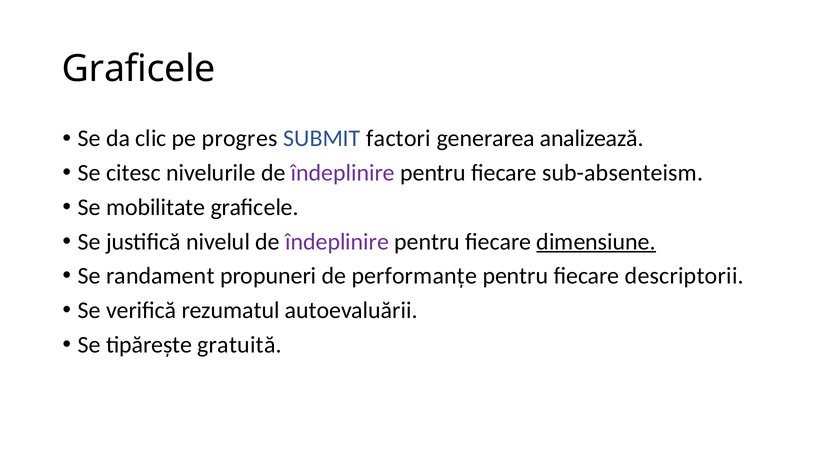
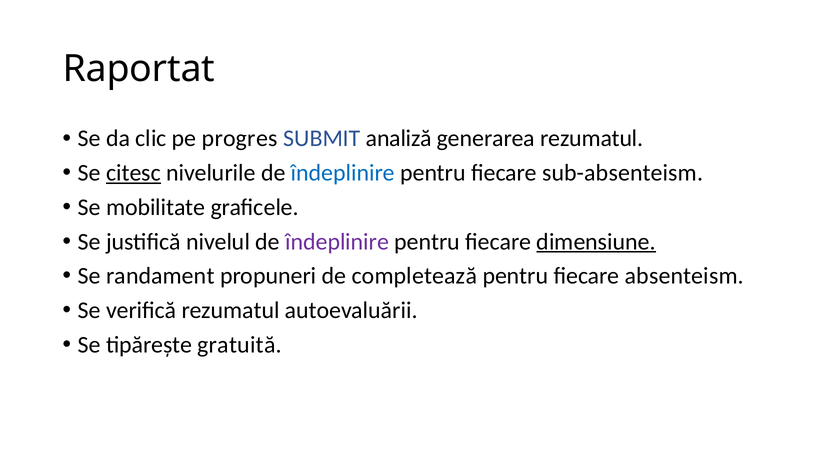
Graficele at (139, 69): Graficele -> Raportat
factori: factori -> analiză
generarea analizează: analizează -> rezumatul
citesc underline: none -> present
îndeplinire at (343, 173) colour: purple -> blue
performanțe: performanțe -> completează
descriptorii: descriptorii -> absenteism
